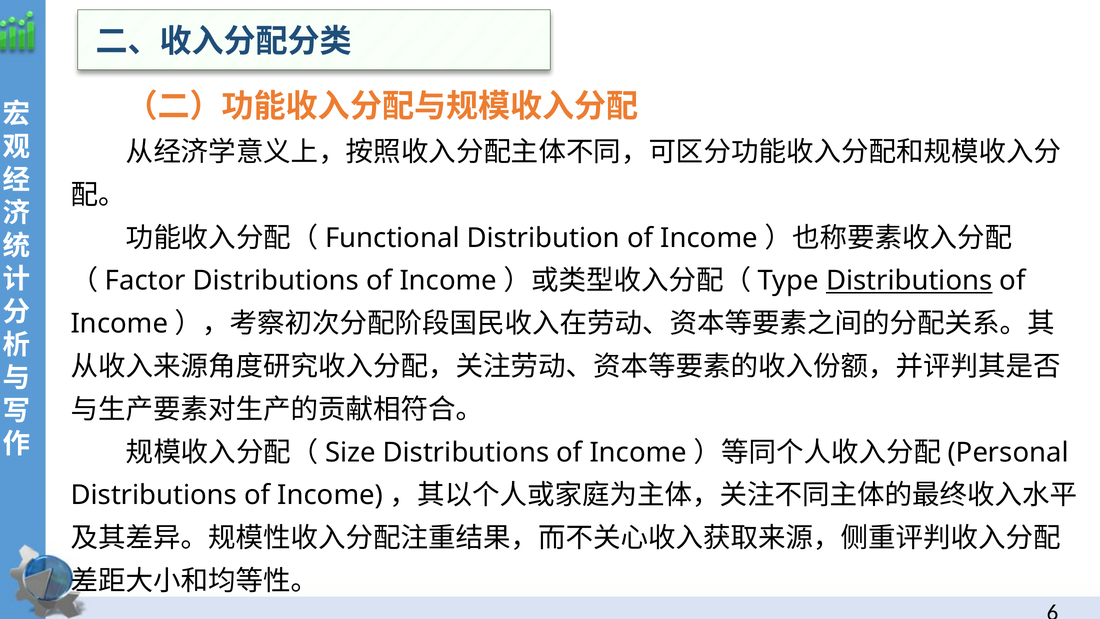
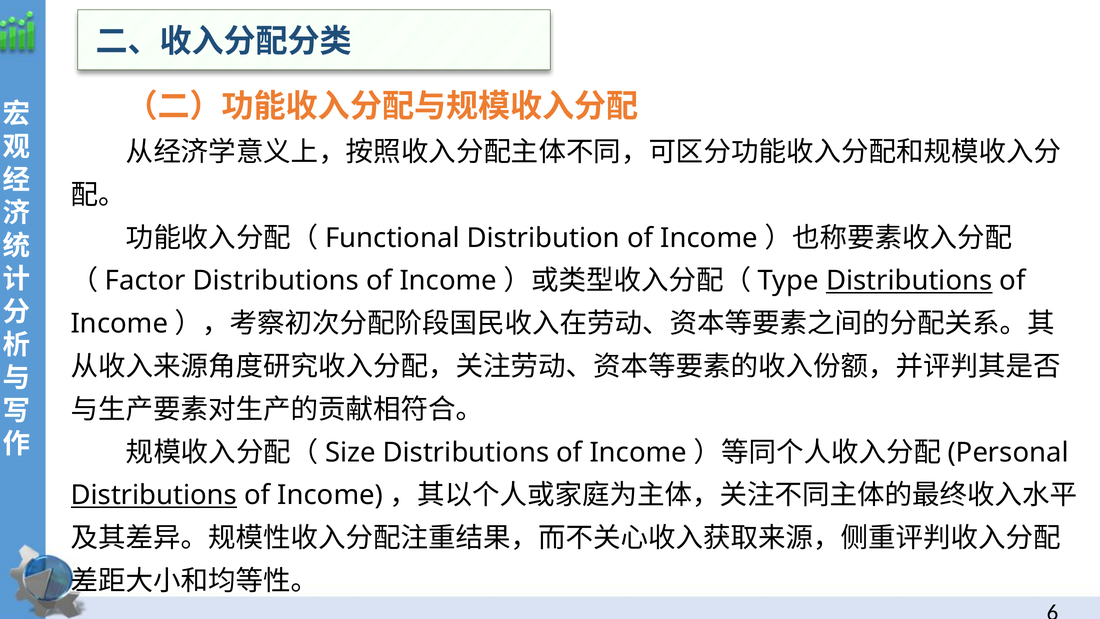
Distributions at (154, 495) underline: none -> present
